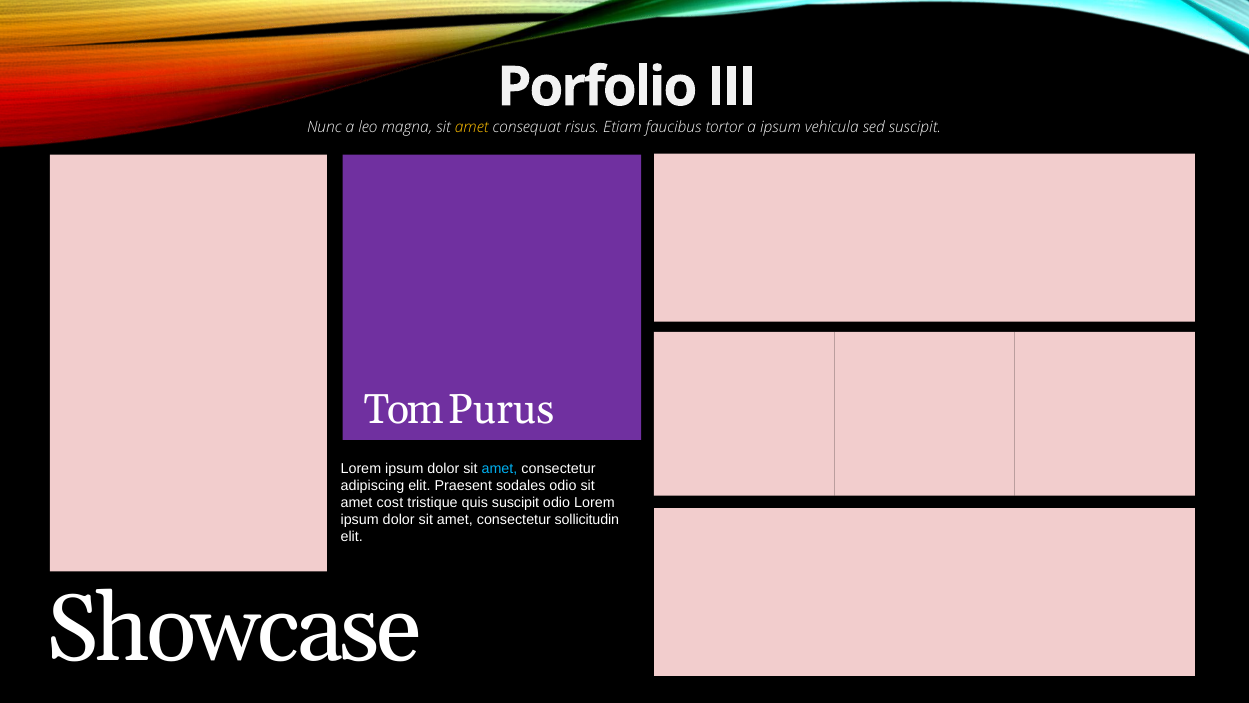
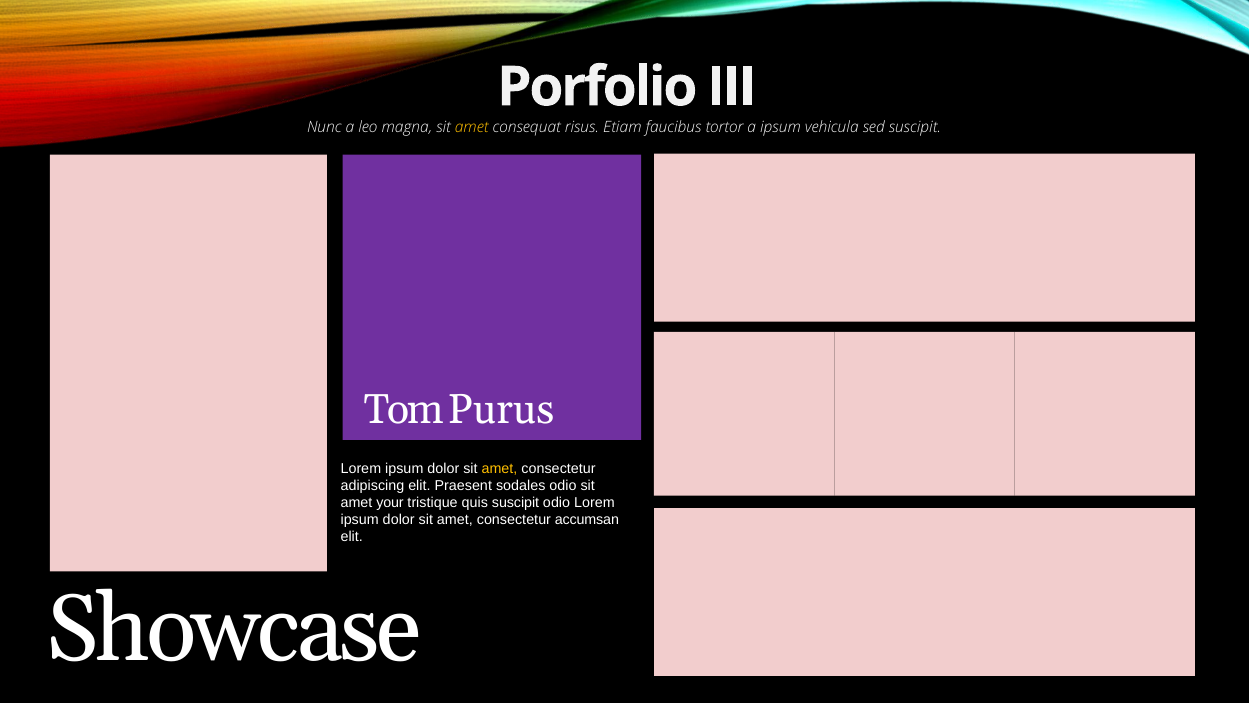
amet at (499, 468) colour: light blue -> yellow
cost: cost -> your
sollicitudin: sollicitudin -> accumsan
